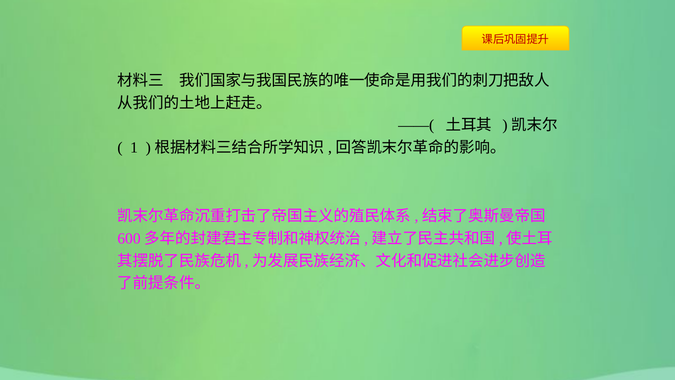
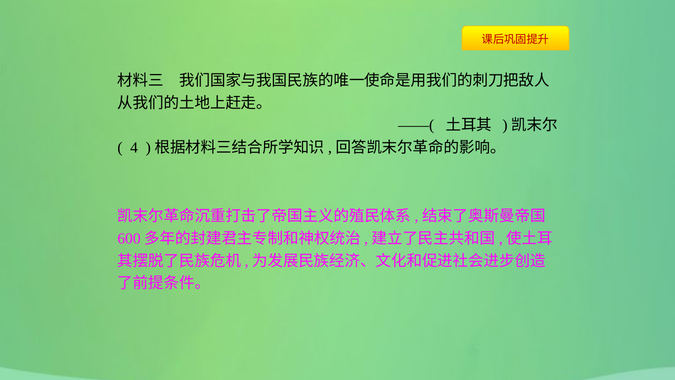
1: 1 -> 4
